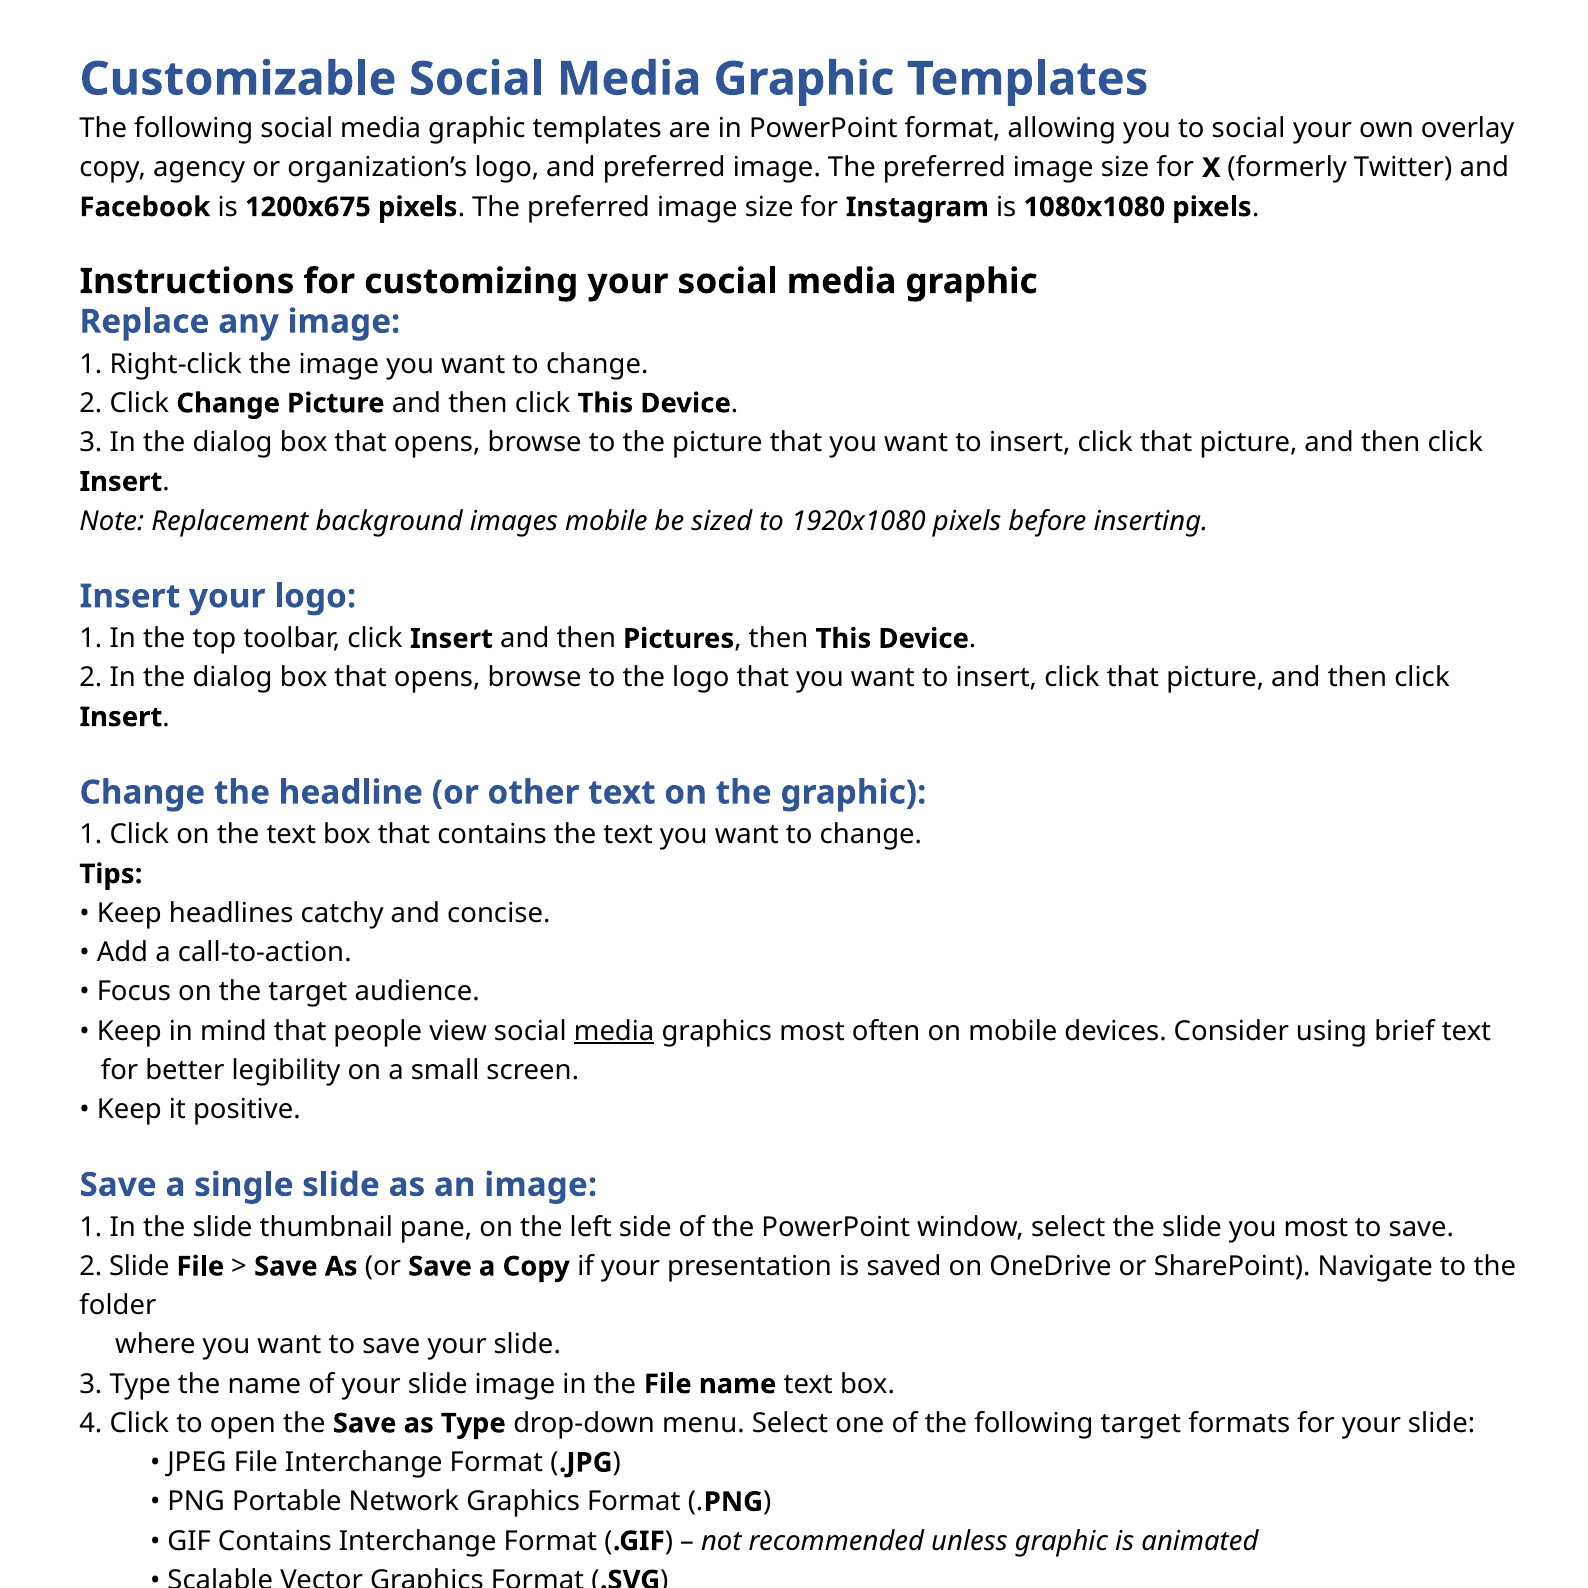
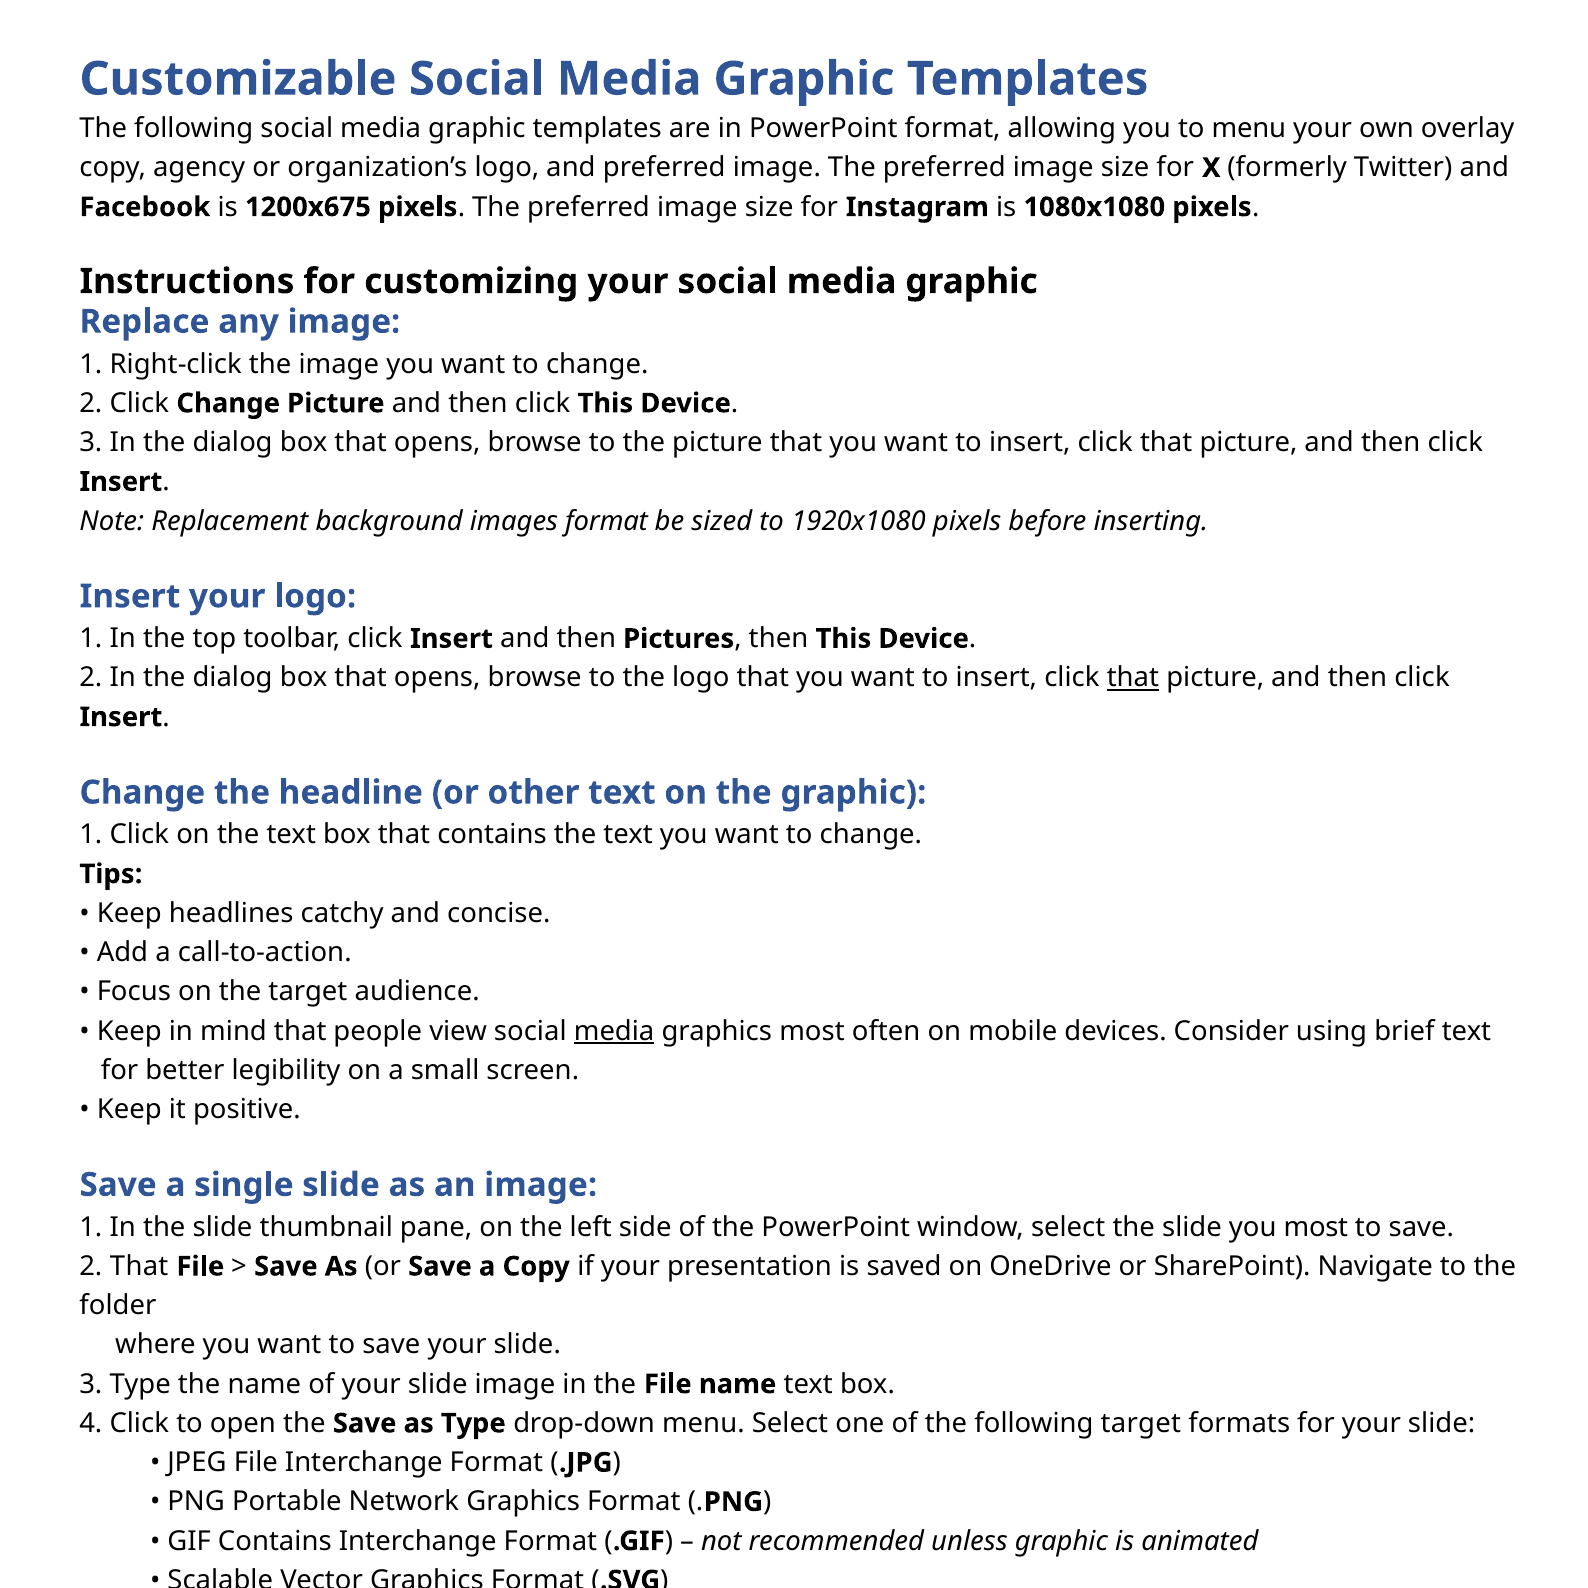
to social: social -> menu
images mobile: mobile -> format
that at (1133, 678) underline: none -> present
2 Slide: Slide -> That
